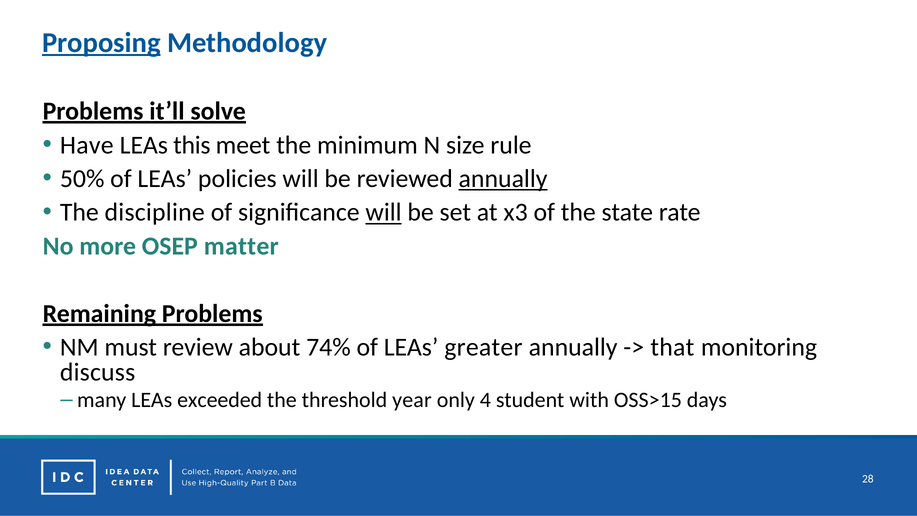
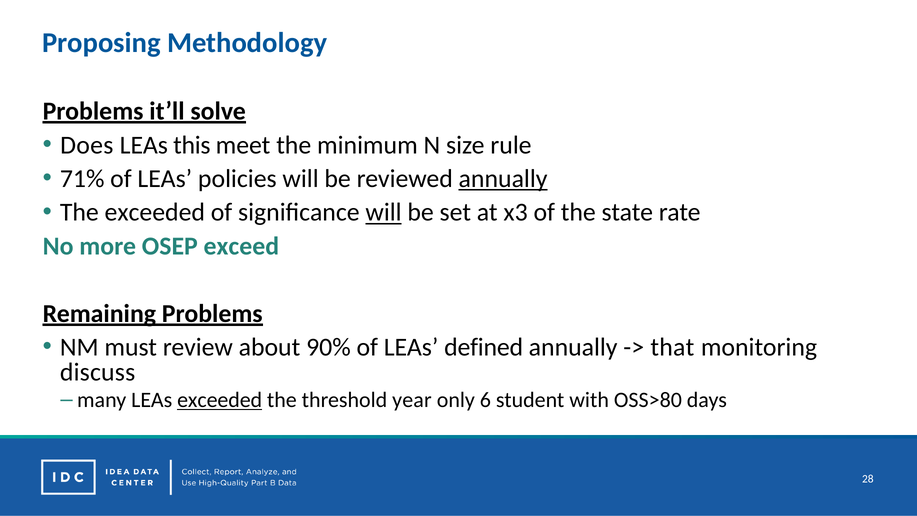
Proposing underline: present -> none
Have: Have -> Does
50%: 50% -> 71%
The discipline: discipline -> exceeded
matter: matter -> exceed
74%: 74% -> 90%
greater: greater -> defined
exceeded at (220, 400) underline: none -> present
4: 4 -> 6
OSS>15: OSS>15 -> OSS>80
